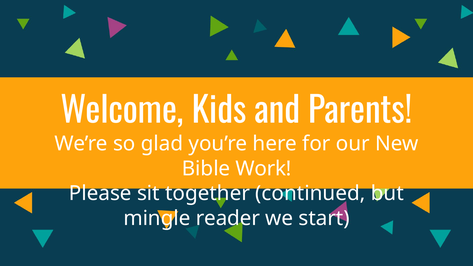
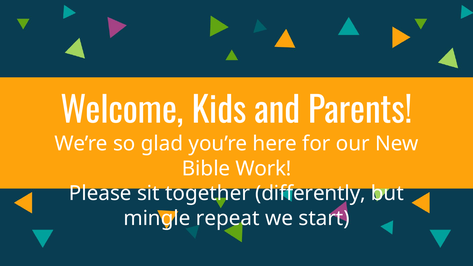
continued: continued -> differently
reader: reader -> repeat
